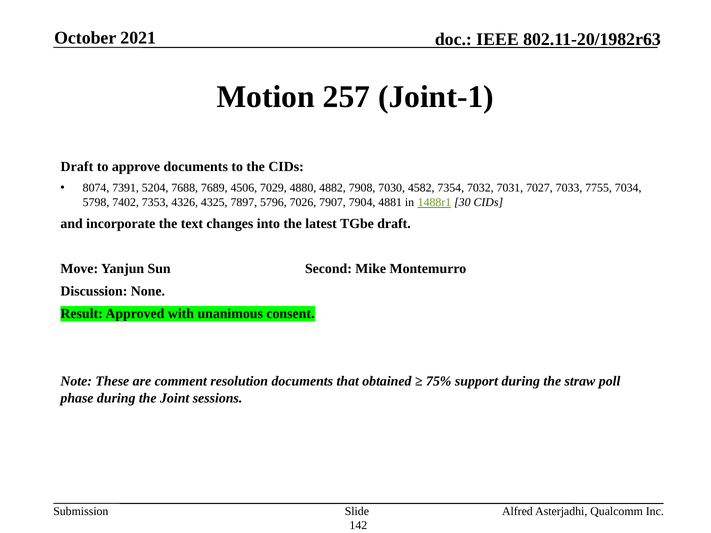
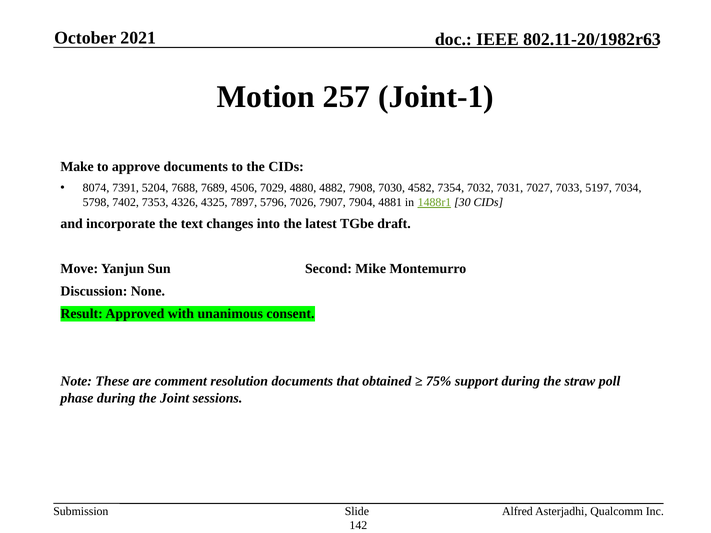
Draft at (77, 167): Draft -> Make
7755: 7755 -> 5197
